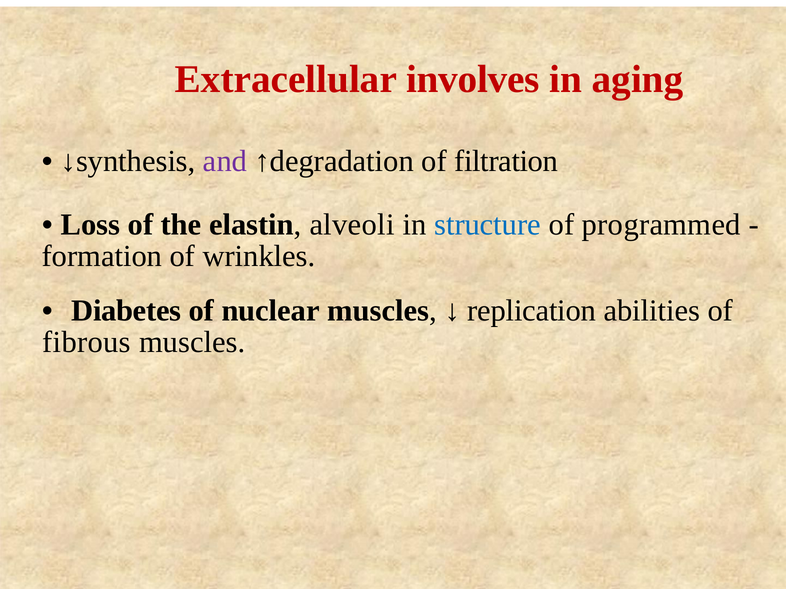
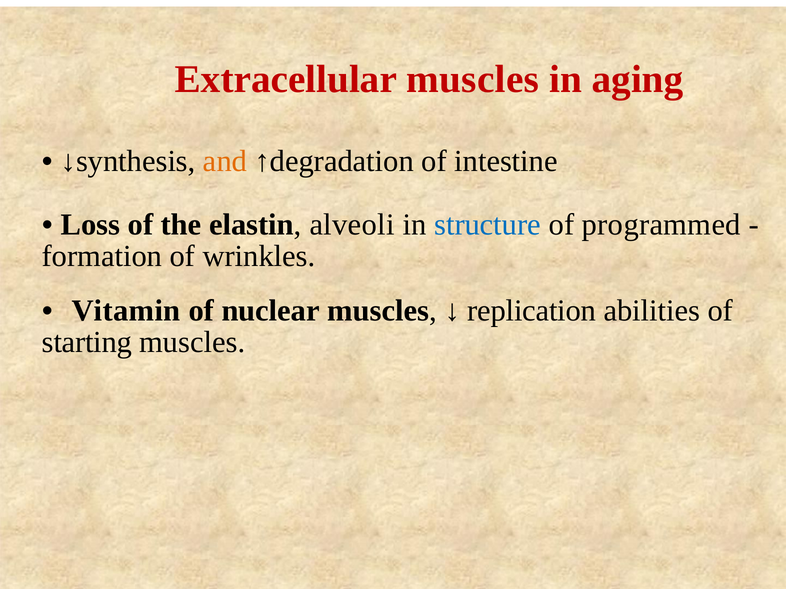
Extracellular involves: involves -> muscles
and colour: purple -> orange
filtration: filtration -> intestine
Diabetes: Diabetes -> Vitamin
fibrous: fibrous -> starting
